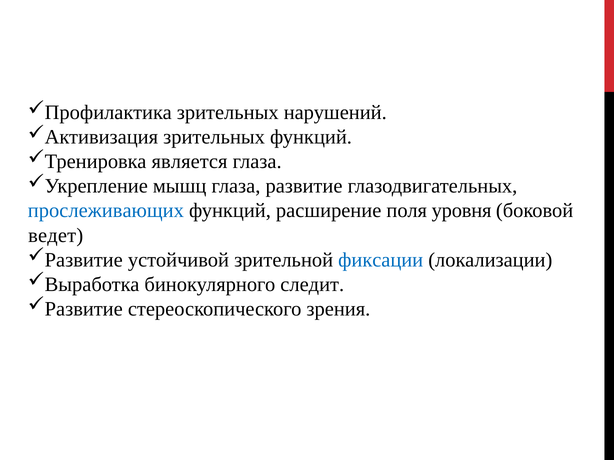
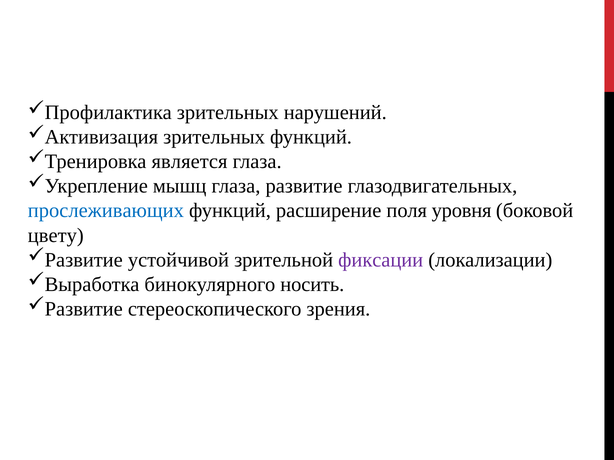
ведет: ведет -> цвету
фиксации colour: blue -> purple
следит: следит -> носить
